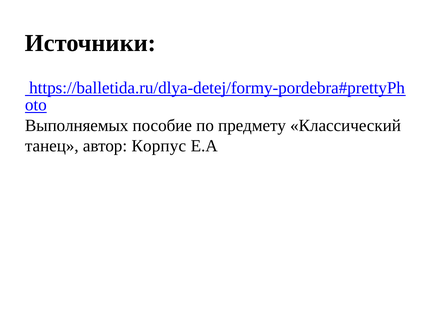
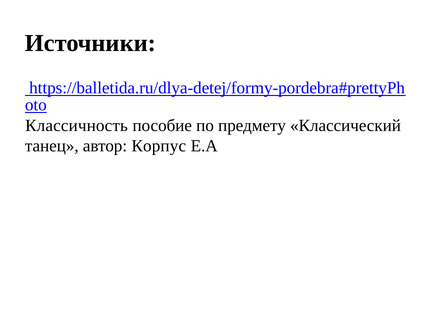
Выполняемых: Выполняемых -> Классичность
